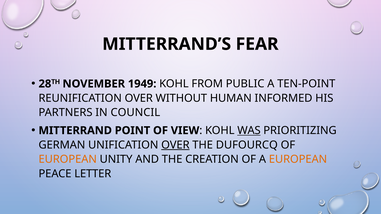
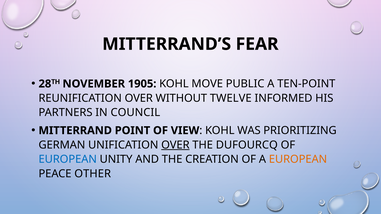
1949: 1949 -> 1905
FROM: FROM -> MOVE
HUMAN: HUMAN -> TWELVE
WAS underline: present -> none
EUROPEAN at (68, 159) colour: orange -> blue
LETTER: LETTER -> OTHER
